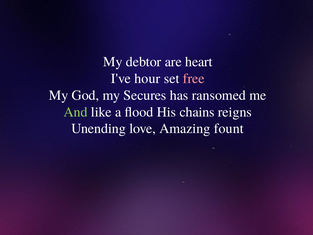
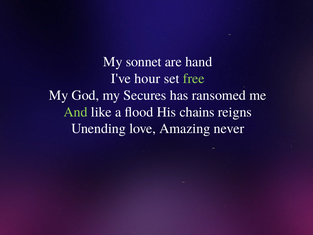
debtor: debtor -> sonnet
heart: heart -> hand
free colour: pink -> light green
fount: fount -> never
